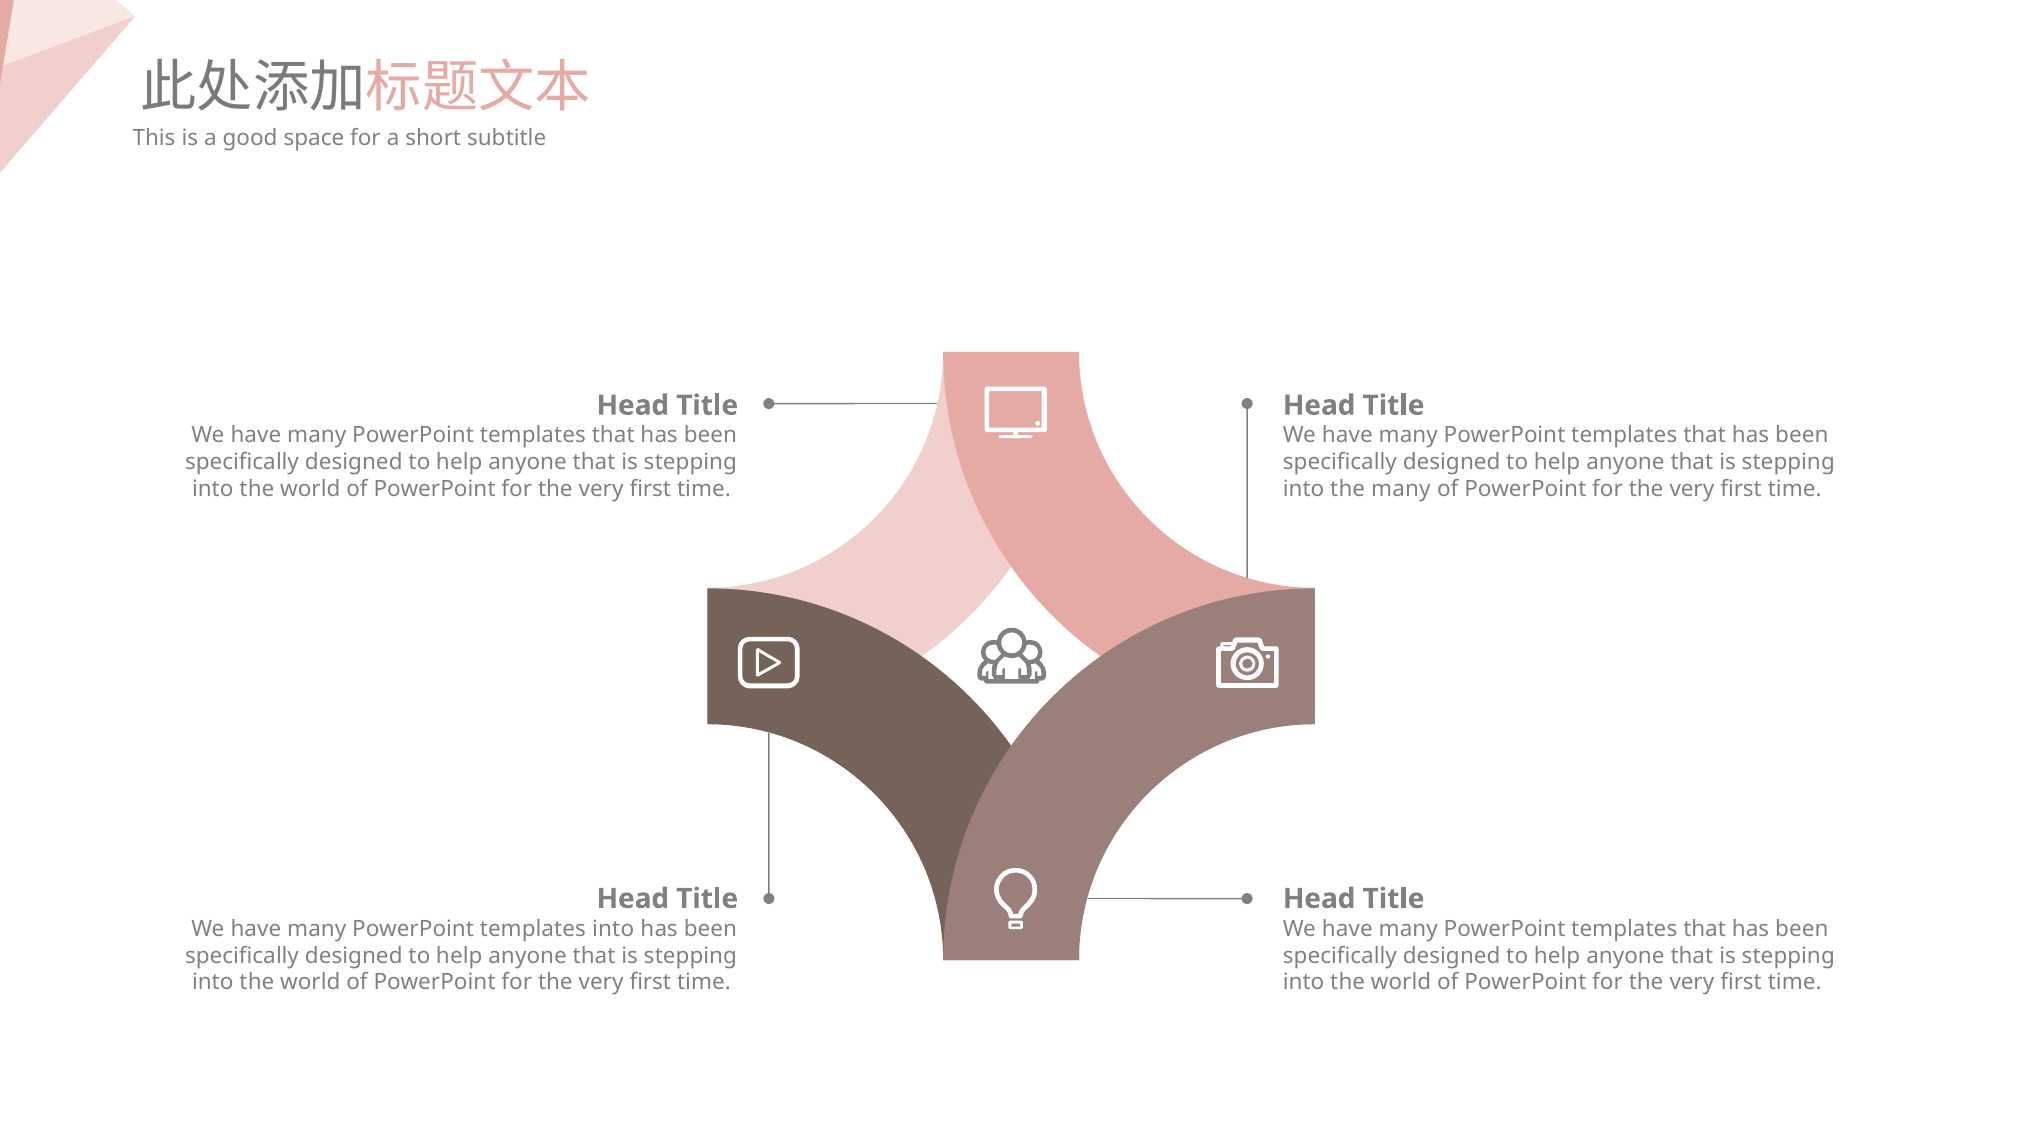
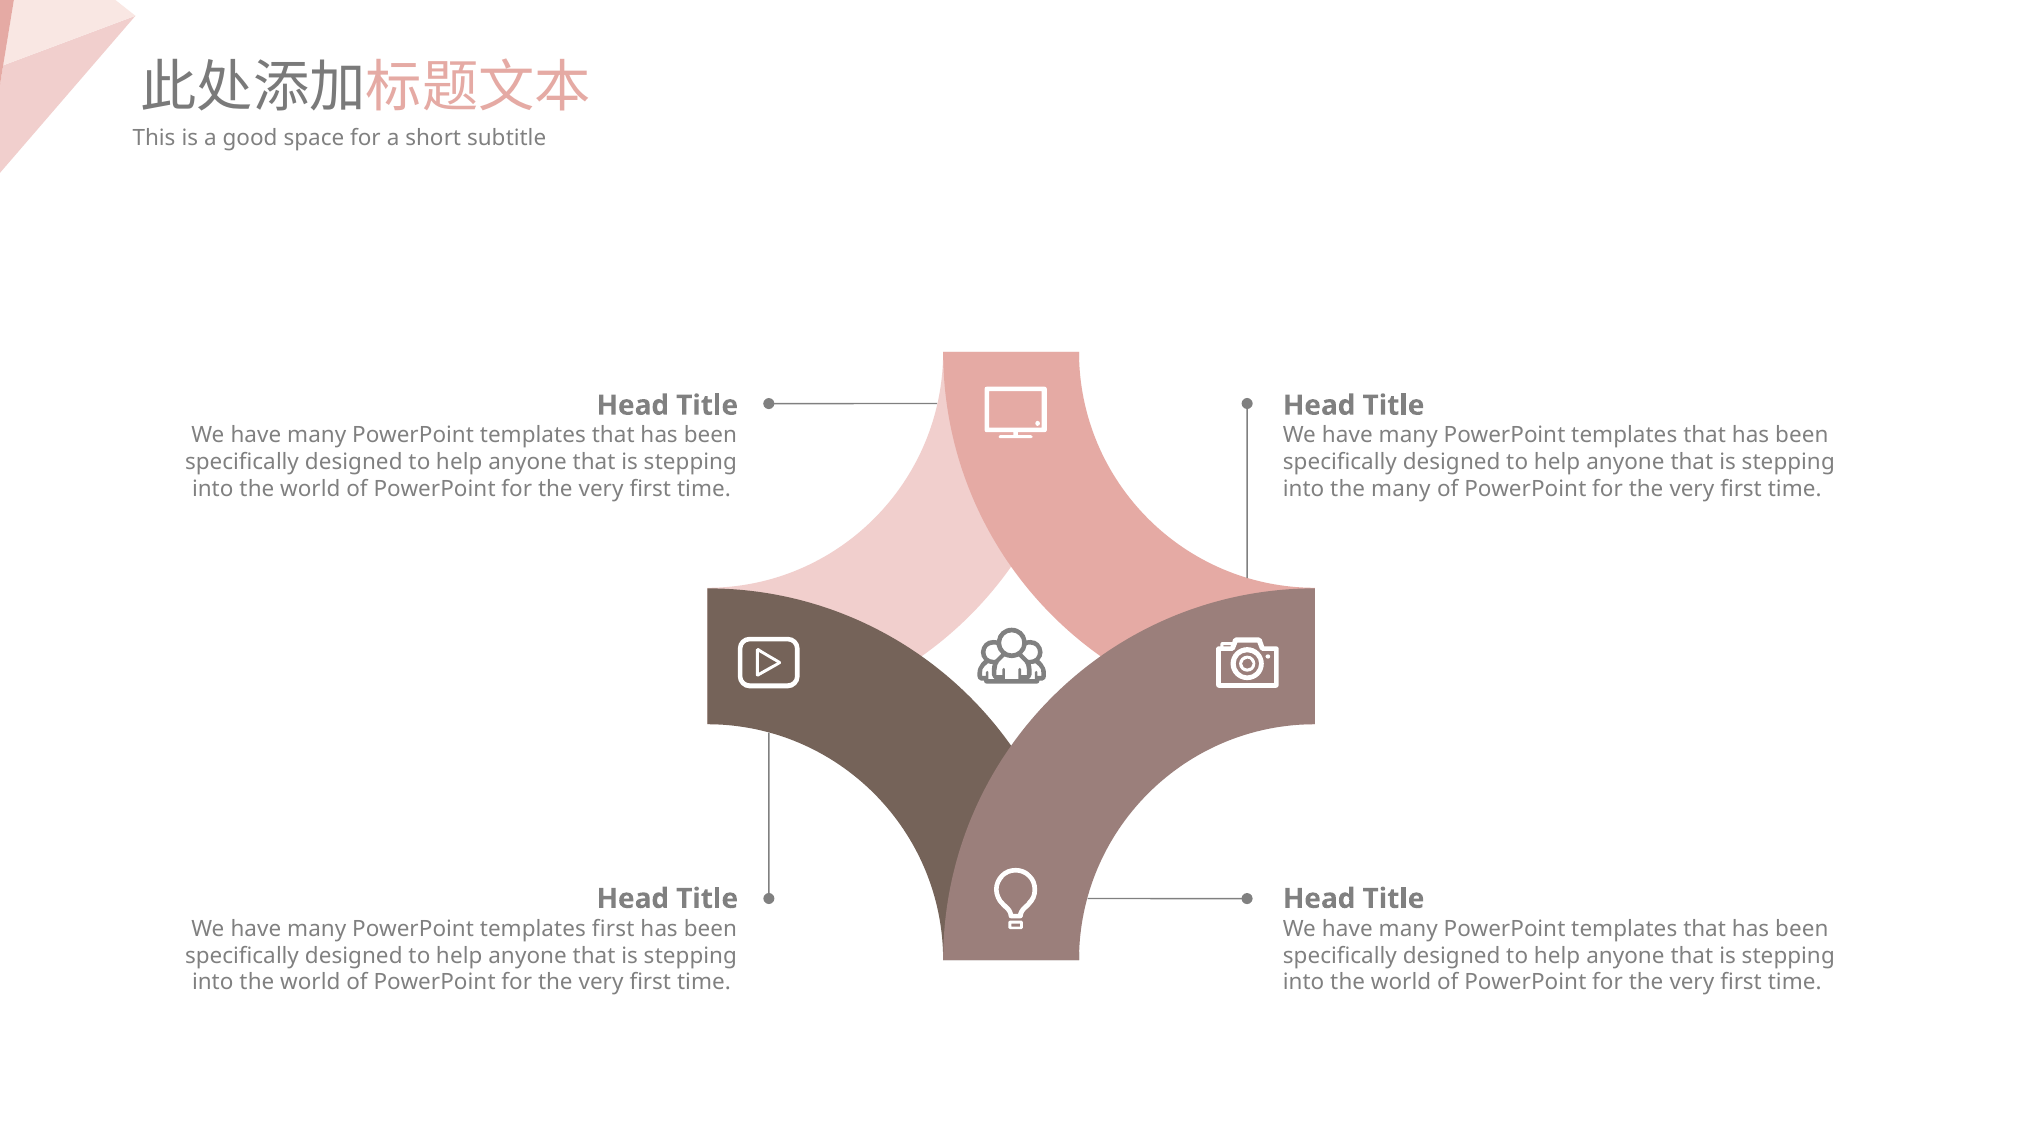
templates into: into -> first
